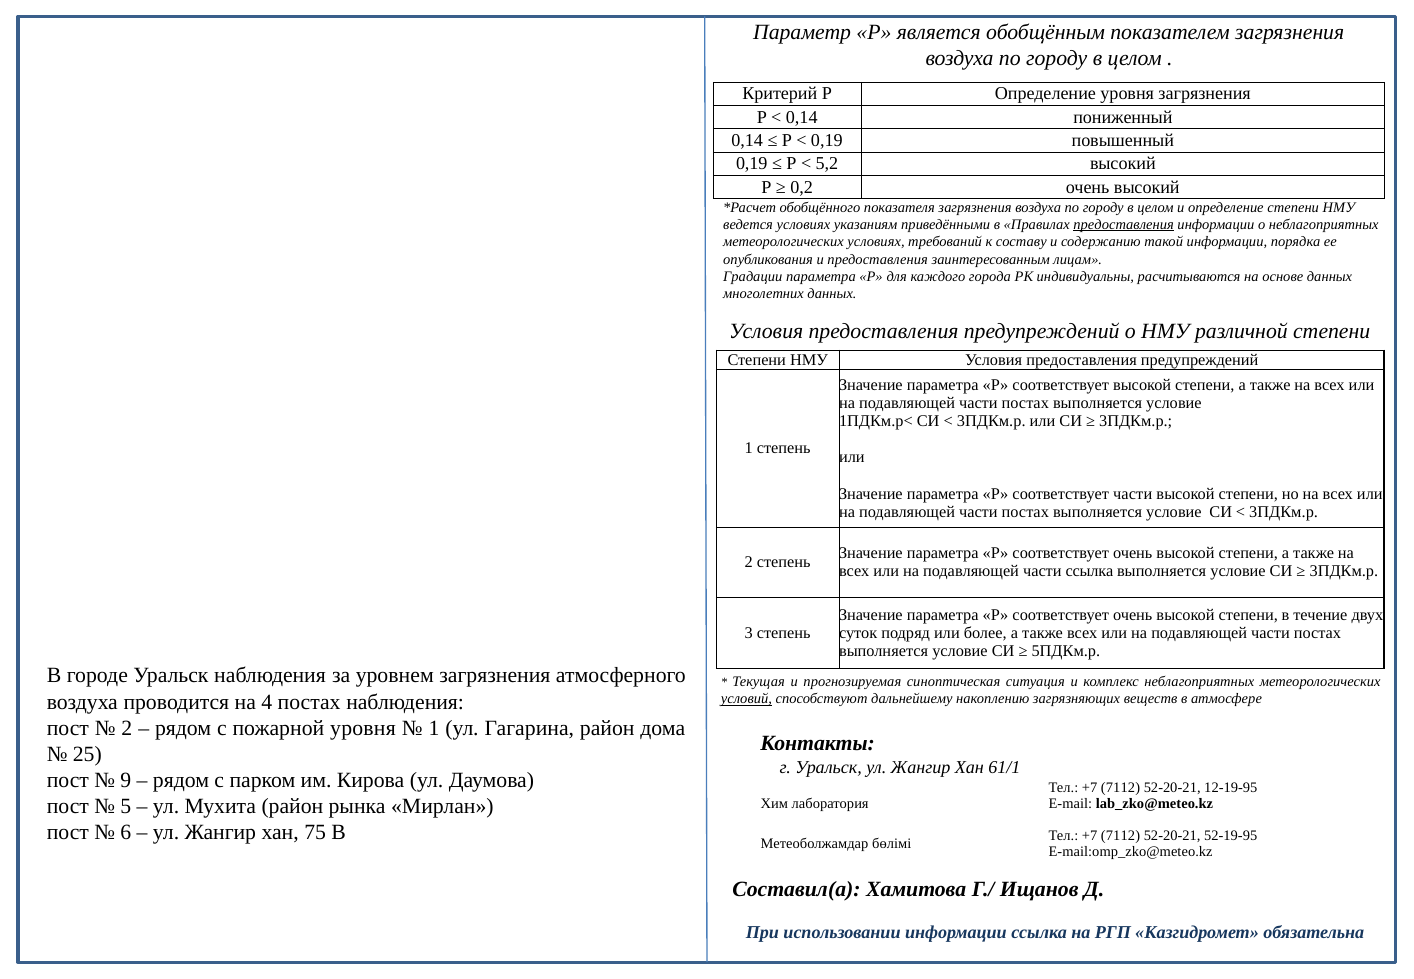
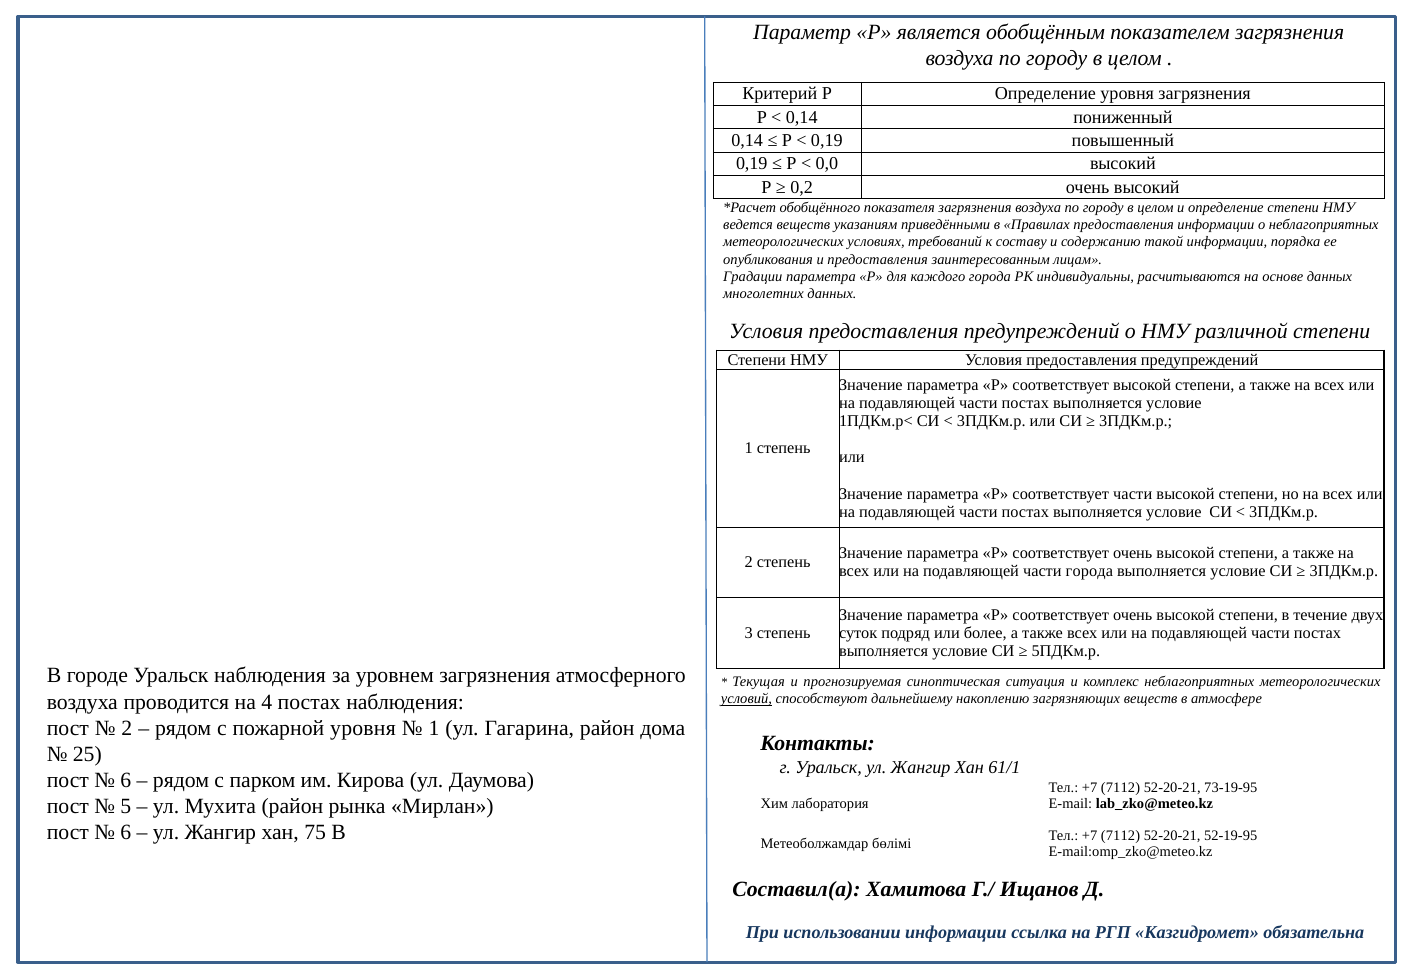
5,2: 5,2 -> 0,0
ведется условиях: условиях -> веществ
предоставления at (1124, 225) underline: present -> none
части ссылка: ссылка -> города
9 at (126, 780): 9 -> 6
12-19-95: 12-19-95 -> 73-19-95
